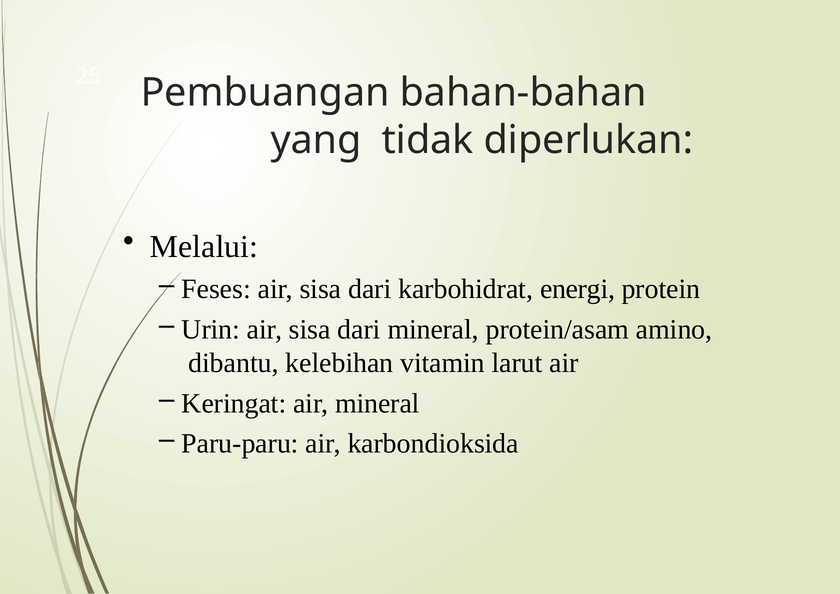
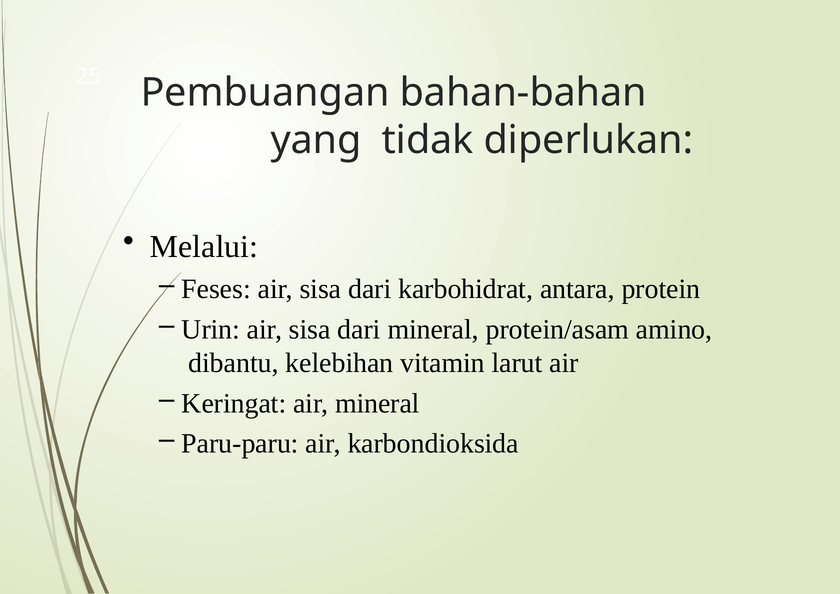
energi: energi -> antara
